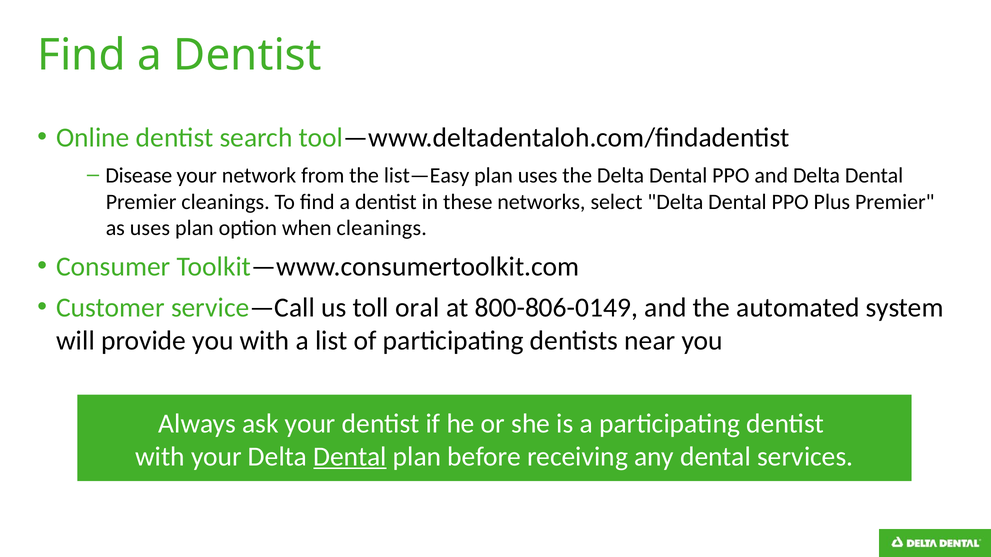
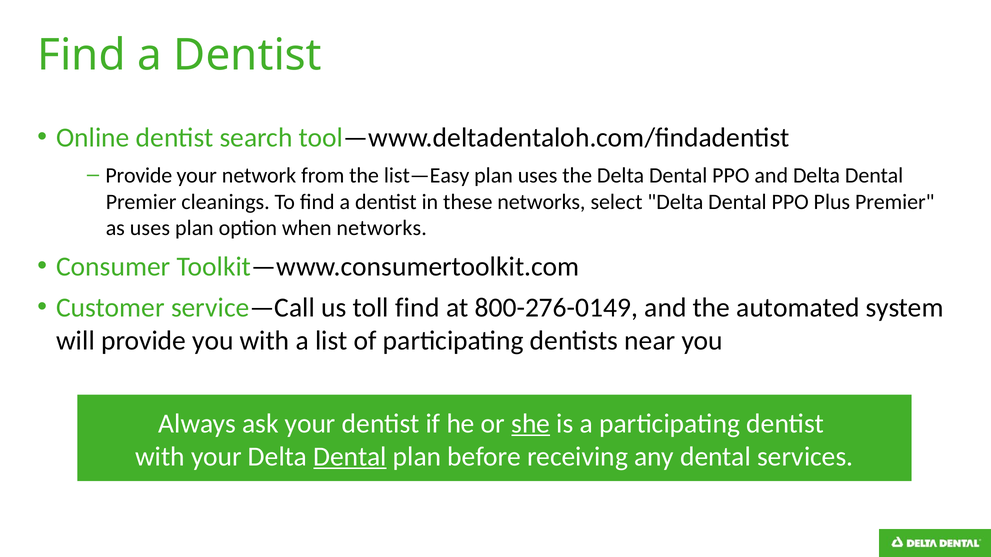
Disease at (139, 176): Disease -> Provide
when cleanings: cleanings -> networks
toll oral: oral -> find
800-806-0149: 800-806-0149 -> 800-276-0149
she underline: none -> present
